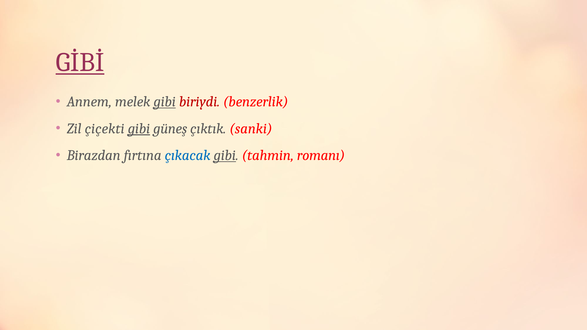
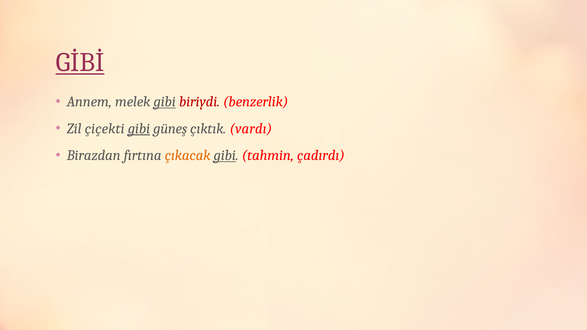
sanki: sanki -> vardı
çıkacak colour: blue -> orange
romanı: romanı -> çadırdı
